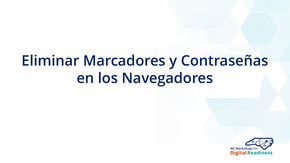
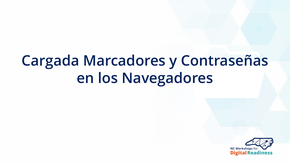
Eliminar: Eliminar -> Cargada
